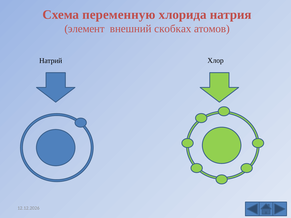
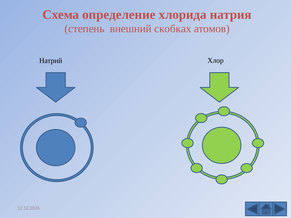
переменную: переменную -> определение
элемент: элемент -> степень
